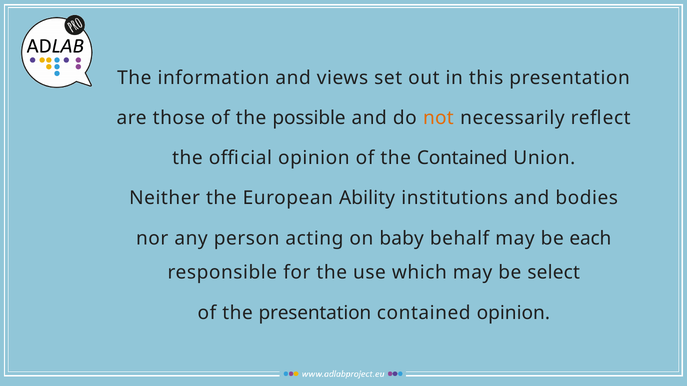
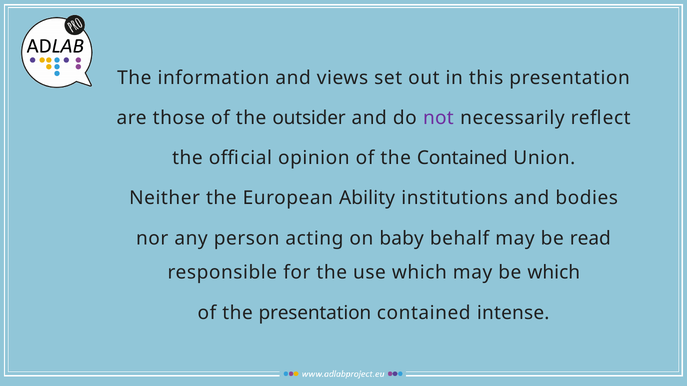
possible: possible -> outsider
not colour: orange -> purple
each: each -> read
be select: select -> which
contained opinion: opinion -> intense
